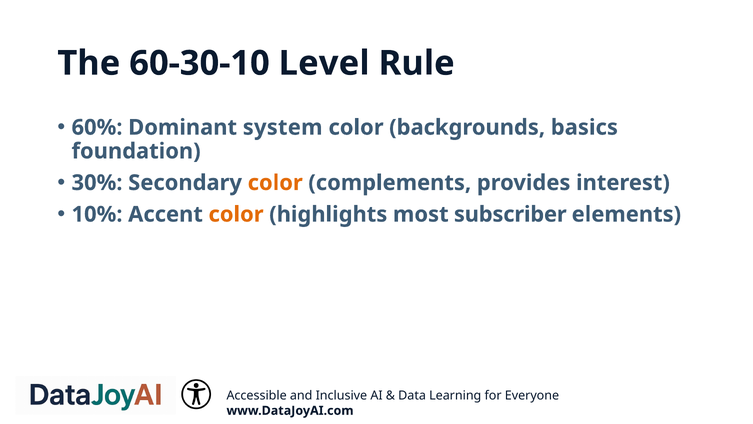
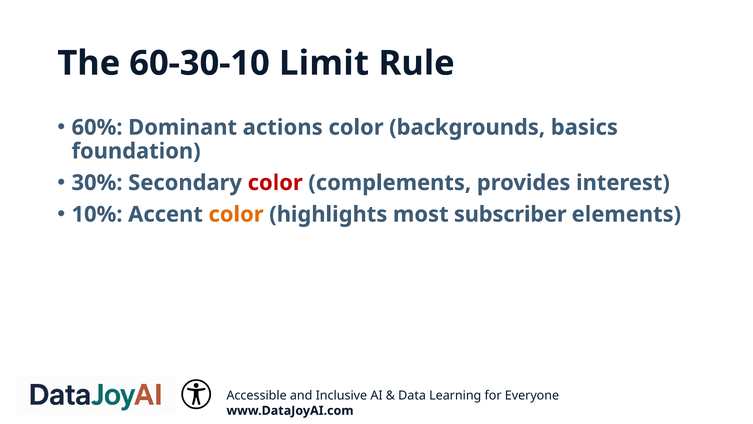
Level: Level -> Limit
system: system -> actions
color at (275, 183) colour: orange -> red
